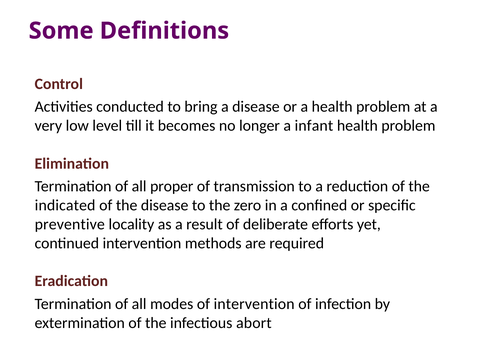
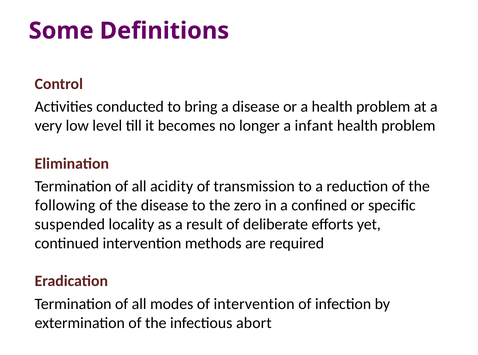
proper: proper -> acidity
indicated: indicated -> following
preventive: preventive -> suspended
